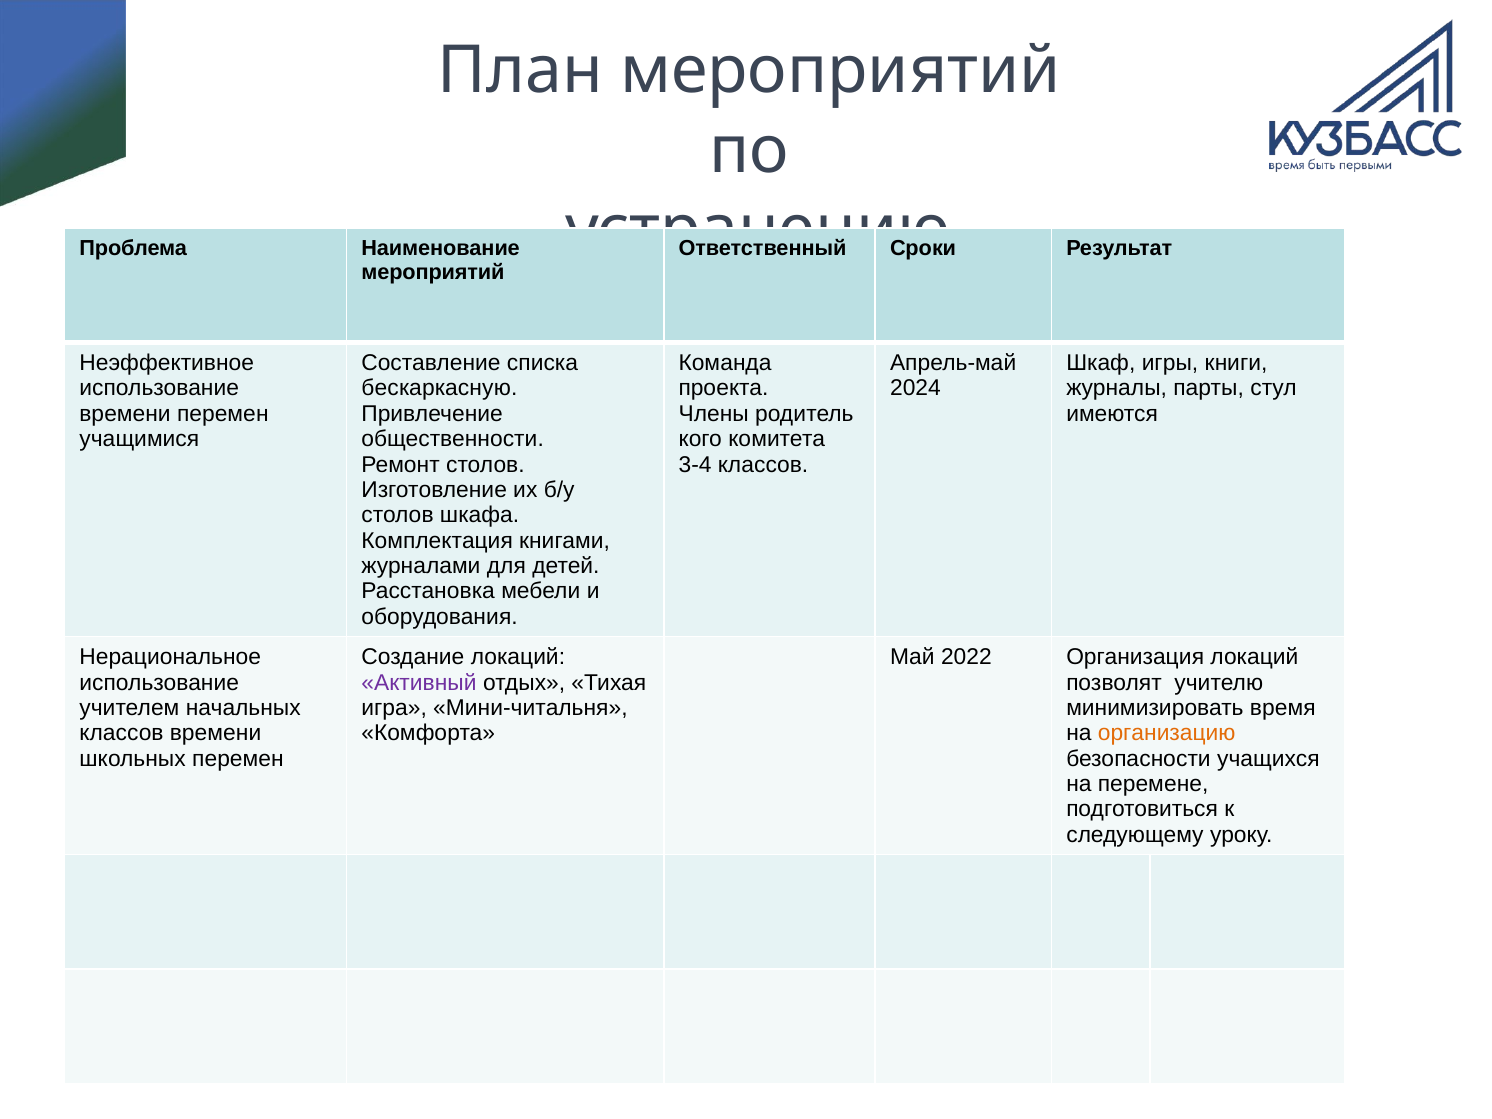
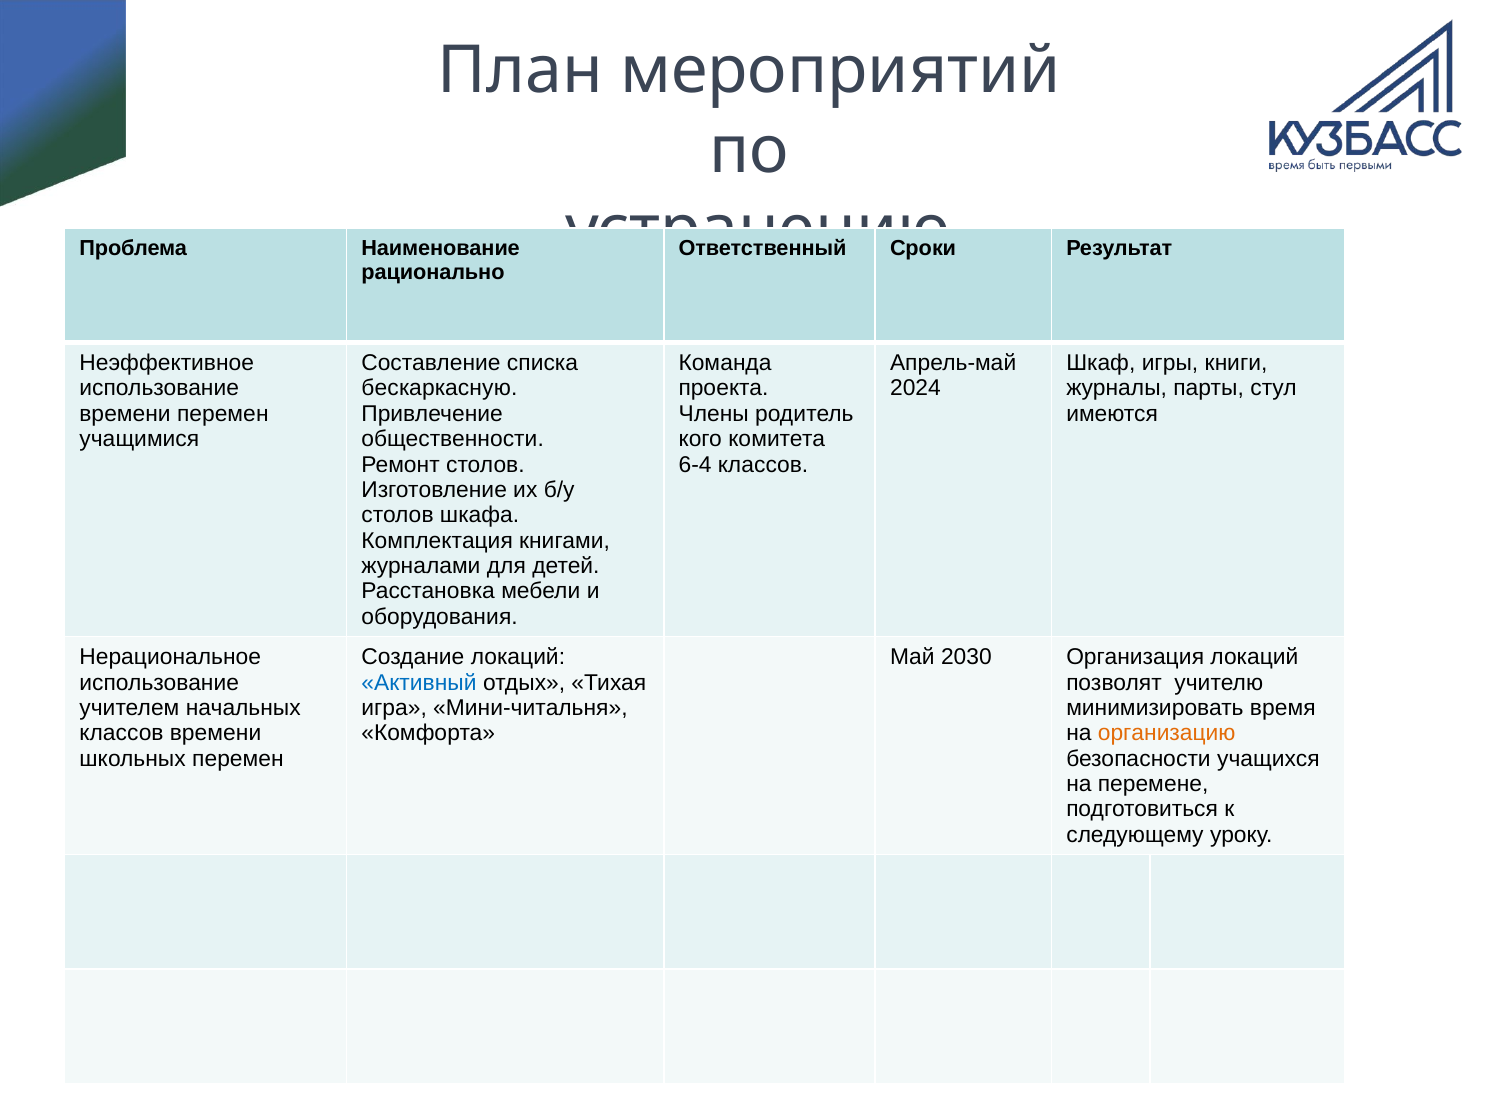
мероприятий at (433, 272): мероприятий -> рационально
3-4: 3-4 -> 6-4
2022: 2022 -> 2030
Активный colour: purple -> blue
